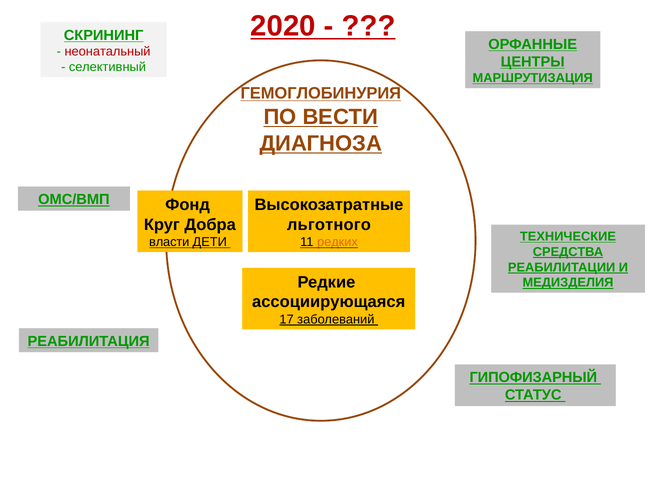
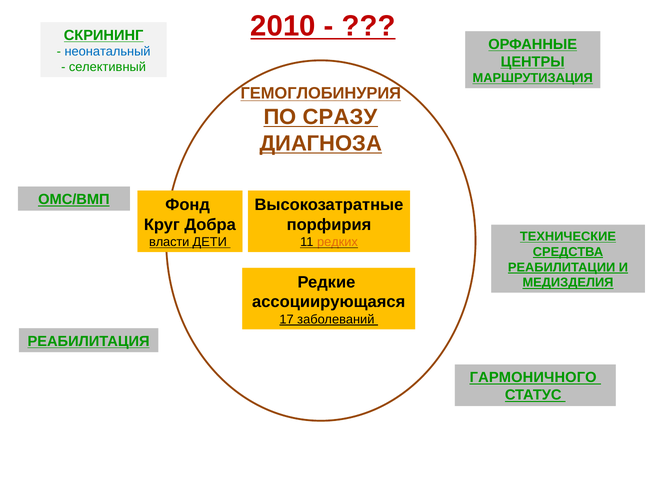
2020: 2020 -> 2010
неонатальный colour: red -> blue
ВЕСТИ: ВЕСТИ -> СРАЗУ
льготного: льготного -> порфирия
ГИПОФИЗАРНЫЙ: ГИПОФИЗАРНЫЙ -> ГАРМОНИЧНОГО
